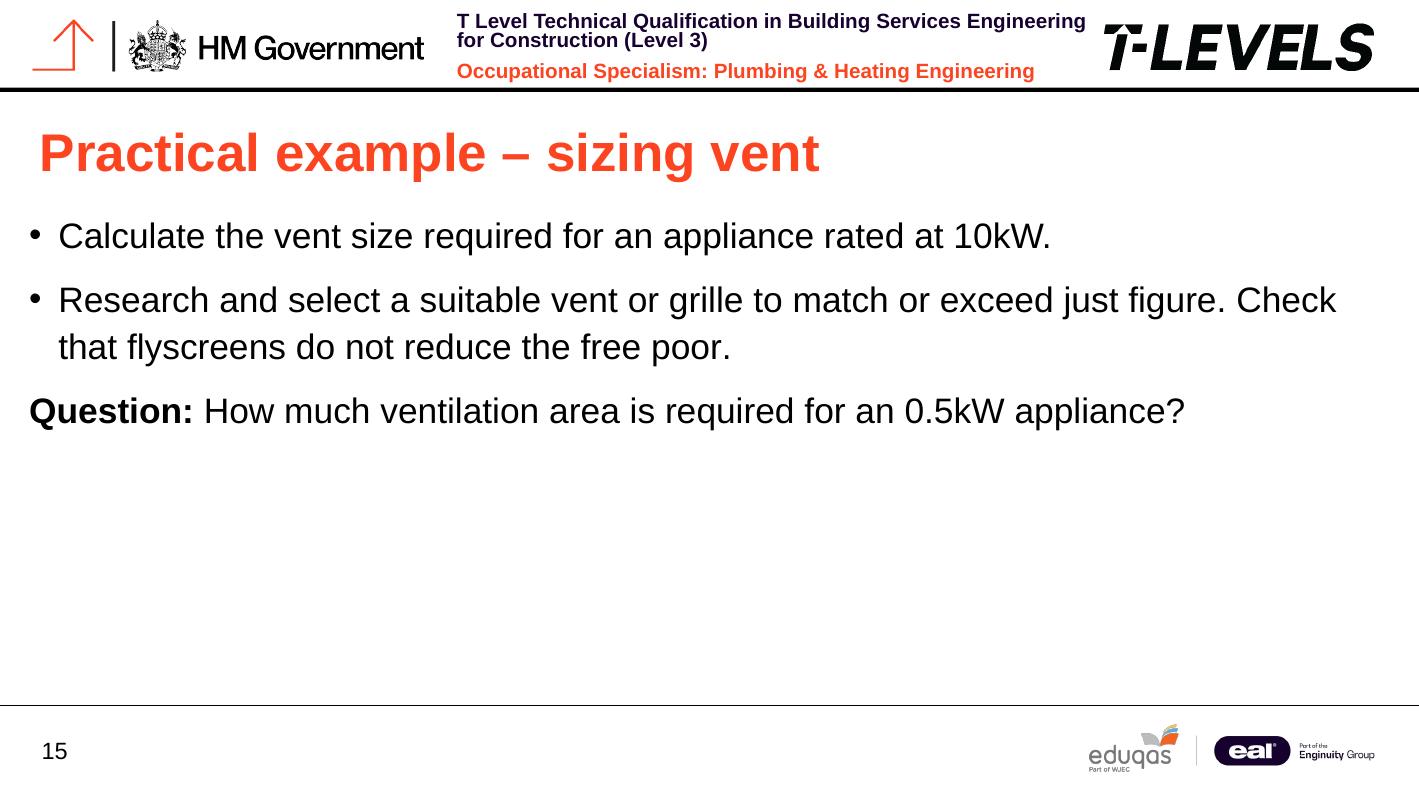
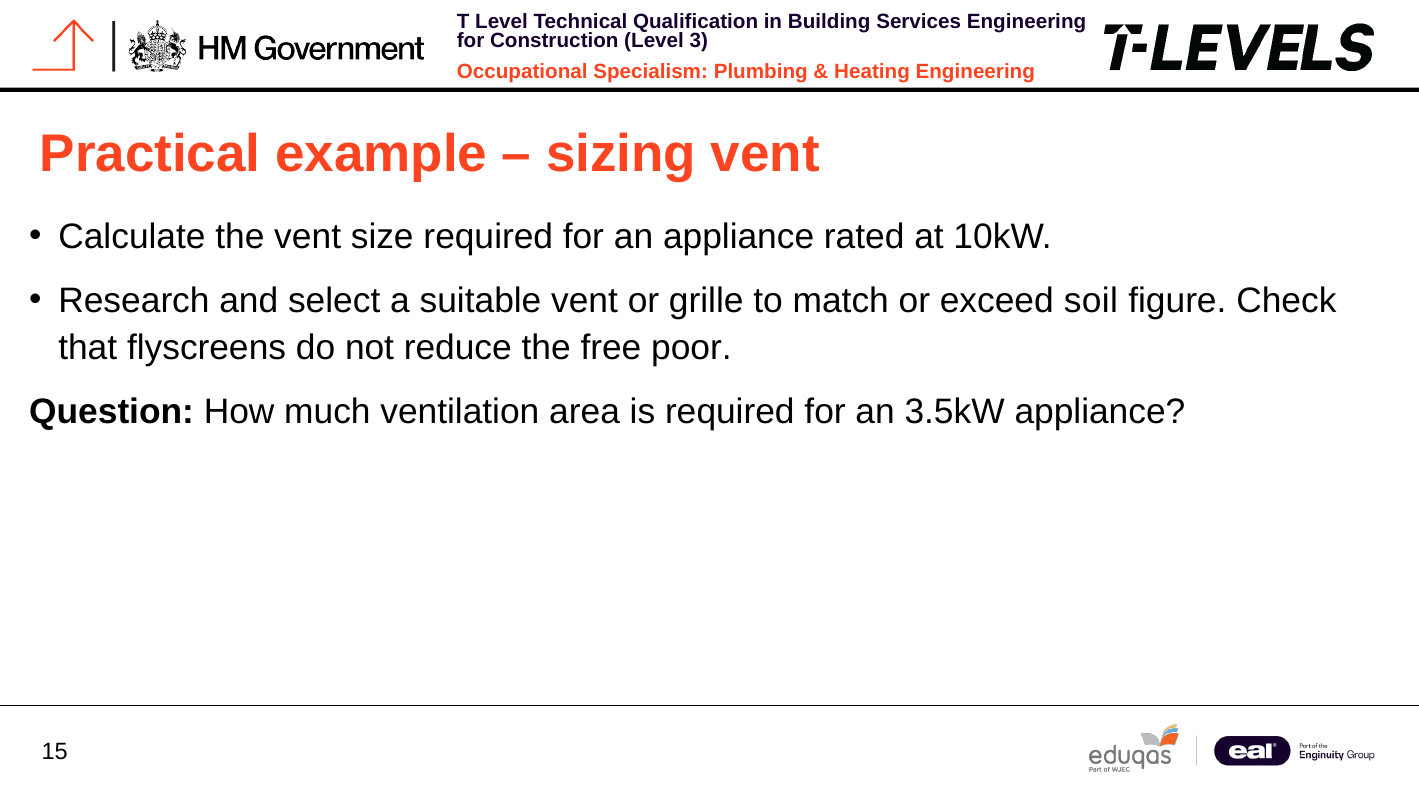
just: just -> soil
0.5kW: 0.5kW -> 3.5kW
